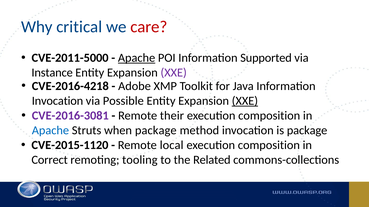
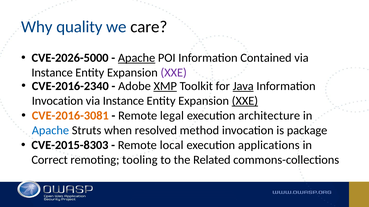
critical: critical -> quality
care colour: red -> black
CVE-2011-5000: CVE-2011-5000 -> CVE-2026-5000
Supported: Supported -> Contained
CVE-2016-4218: CVE-2016-4218 -> CVE-2016-2340
XMP underline: none -> present
Java underline: none -> present
Possible at (123, 101): Possible -> Instance
CVE-2016-3081 colour: purple -> orange
their: their -> legal
composition at (269, 116): composition -> architecture
when package: package -> resolved
CVE-2015-1120: CVE-2015-1120 -> CVE-2015-8303
composition at (269, 145): composition -> applications
